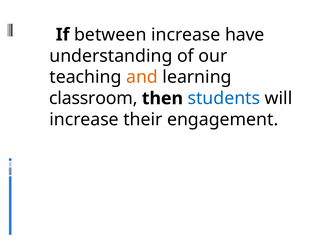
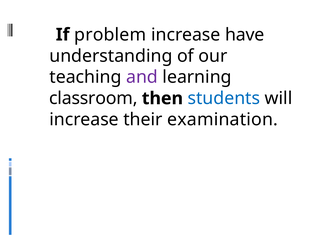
between: between -> problem
and colour: orange -> purple
engagement: engagement -> examination
